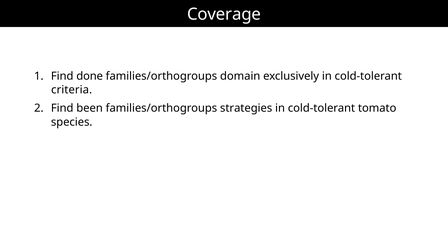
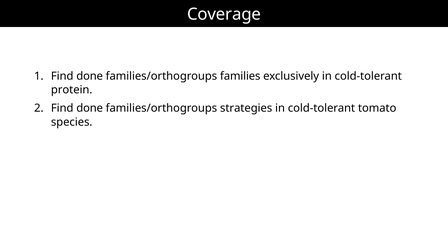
domain: domain -> families
criteria: criteria -> protein
been at (90, 108): been -> done
